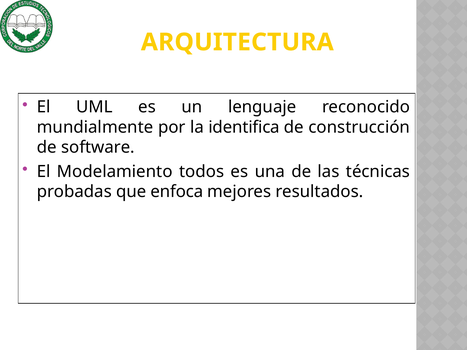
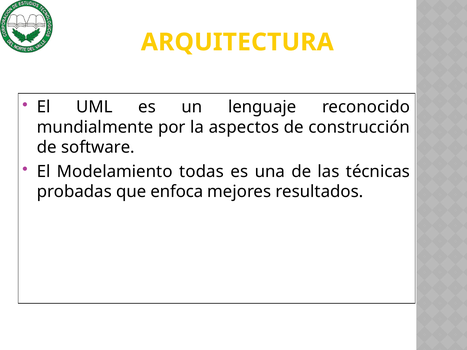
identifica: identifica -> aspectos
todos: todos -> todas
